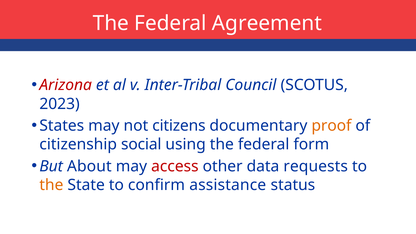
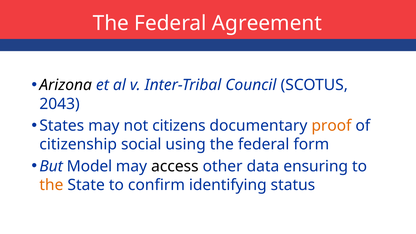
Arizona colour: red -> black
2023: 2023 -> 2043
About: About -> Model
access colour: red -> black
requests: requests -> ensuring
assistance: assistance -> identifying
